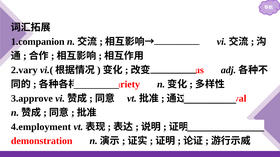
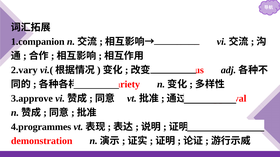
4.employment: 4.employment -> 4.programmes
